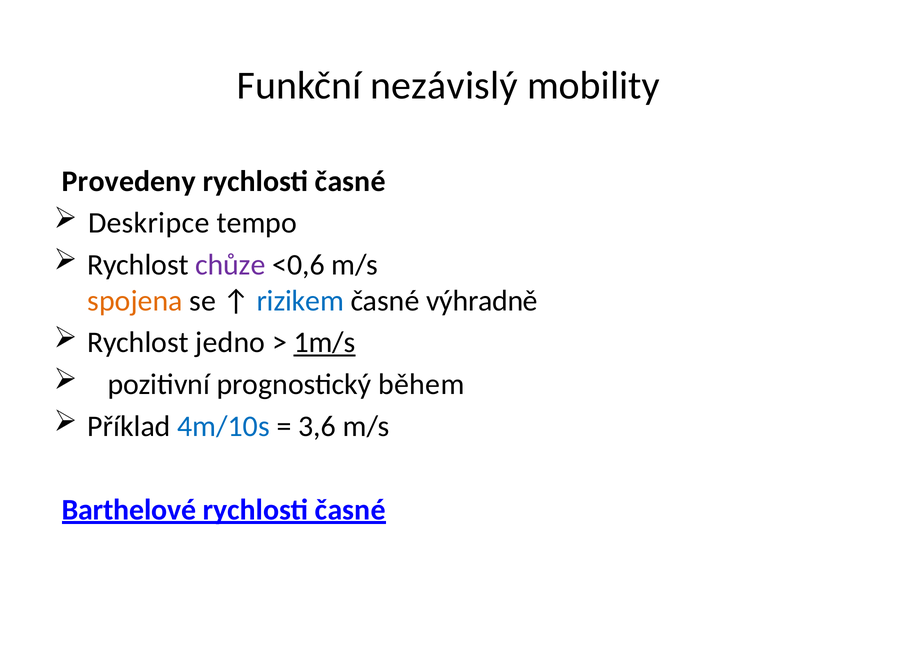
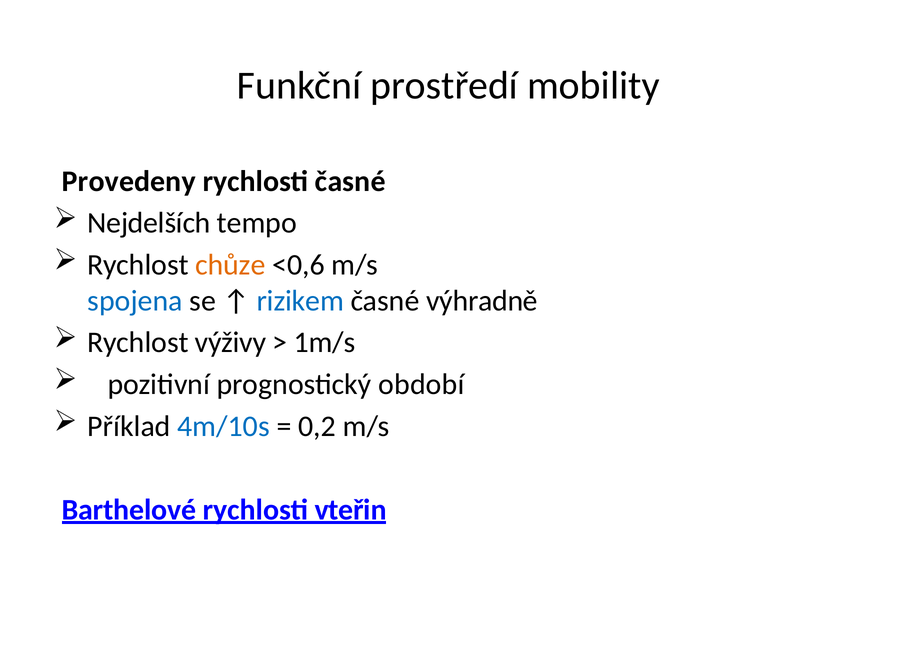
nezávislý: nezávislý -> prostředí
Deskripce: Deskripce -> Nejdelších
chůze colour: purple -> orange
spojena colour: orange -> blue
jedno: jedno -> výživy
1m/s underline: present -> none
během: během -> období
3,6: 3,6 -> 0,2
časné at (350, 510): časné -> vteřin
